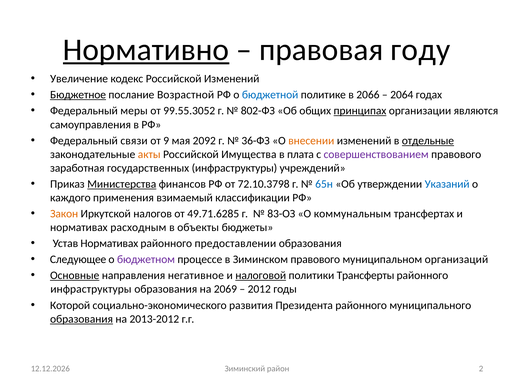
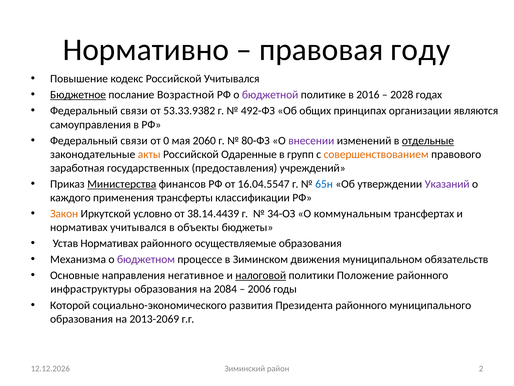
Нормативно underline: present -> none
Увеличение: Увеличение -> Повышение
Российской Изменений: Изменений -> Учитывался
бюджетной colour: blue -> purple
2066: 2066 -> 2016
2064: 2064 -> 2028
меры at (134, 111): меры -> связи
99.55.3052: 99.55.3052 -> 53.33.9382
802-ФЗ: 802-ФЗ -> 492-ФЗ
принципах underline: present -> none
9: 9 -> 0
2092: 2092 -> 2060
36-ФЗ: 36-ФЗ -> 80-ФЗ
внесении colour: orange -> purple
Имущества: Имущества -> Одаренные
плата: плата -> групп
совершенствованием colour: purple -> orange
государственных инфраструктуры: инфраструктуры -> предоставления
72.10.3798: 72.10.3798 -> 16.04.5547
Указаний colour: blue -> purple
взимаемый: взимаемый -> трансферты
налогов: налогов -> условно
49.71.6285: 49.71.6285 -> 38.14.4439
83-ОЗ: 83-ОЗ -> 34-ОЗ
нормативах расходным: расходным -> учитывался
предоставлении: предоставлении -> осуществляемые
Следующее: Следующее -> Механизма
Зиминском правового: правового -> движения
организаций: организаций -> обязательств
Основные underline: present -> none
Трансферты: Трансферты -> Положение
2069: 2069 -> 2084
2012: 2012 -> 2006
образования at (82, 319) underline: present -> none
2013-2012: 2013-2012 -> 2013-2069
